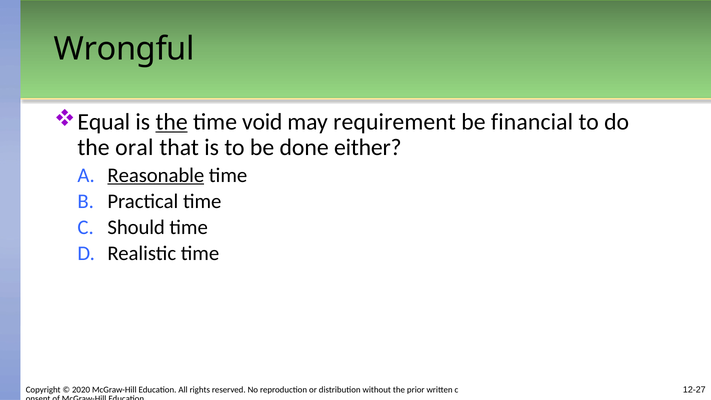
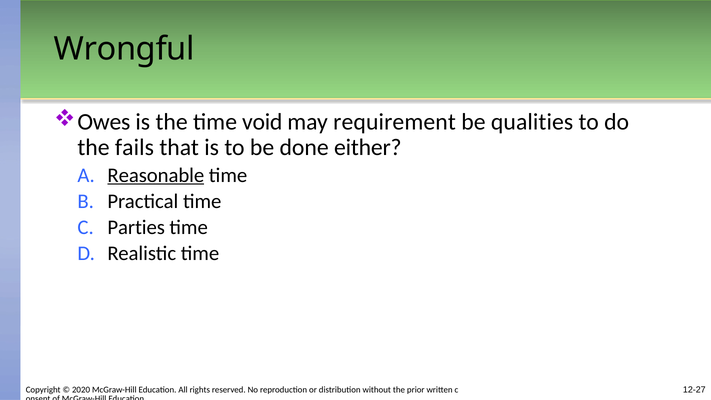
Equal: Equal -> Owes
the at (172, 122) underline: present -> none
financial: financial -> qualities
oral: oral -> fails
Should: Should -> Parties
